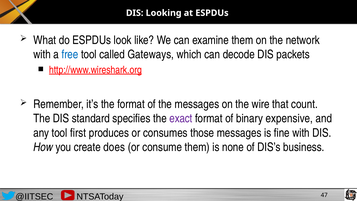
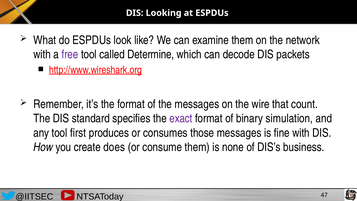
free colour: blue -> purple
Gateways: Gateways -> Determine
expensive: expensive -> simulation
